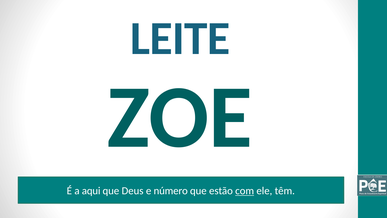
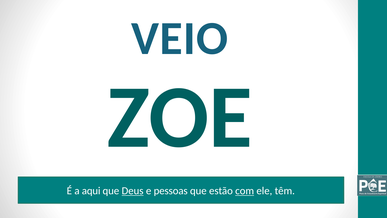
LEITE: LEITE -> VEIO
Deus underline: none -> present
número: número -> pessoas
